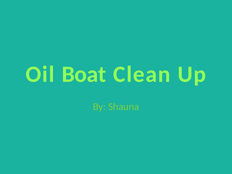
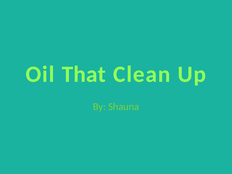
Boat: Boat -> That
